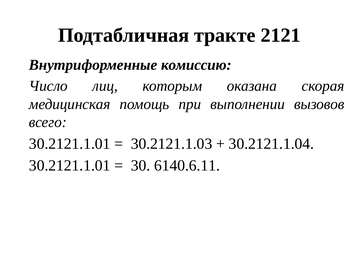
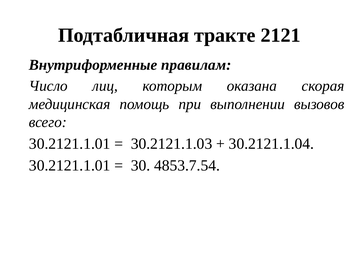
комиссию: комиссию -> правилам
6140.6.11: 6140.6.11 -> 4853.7.54
